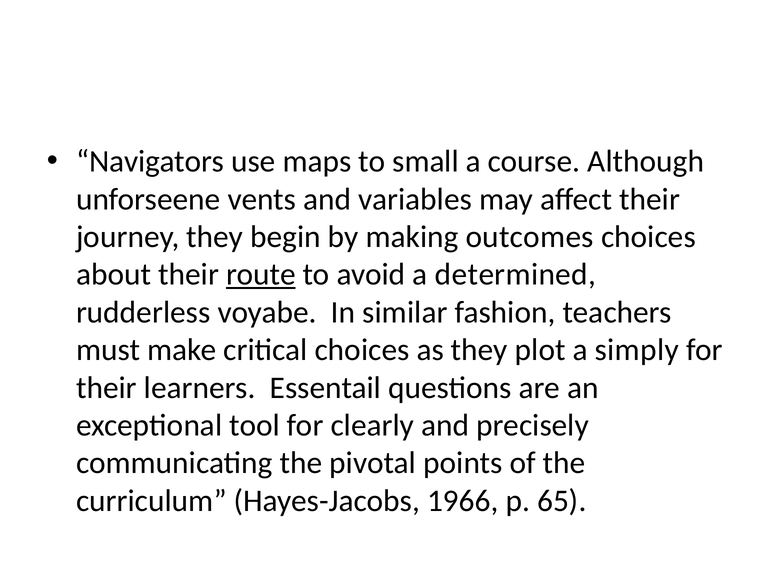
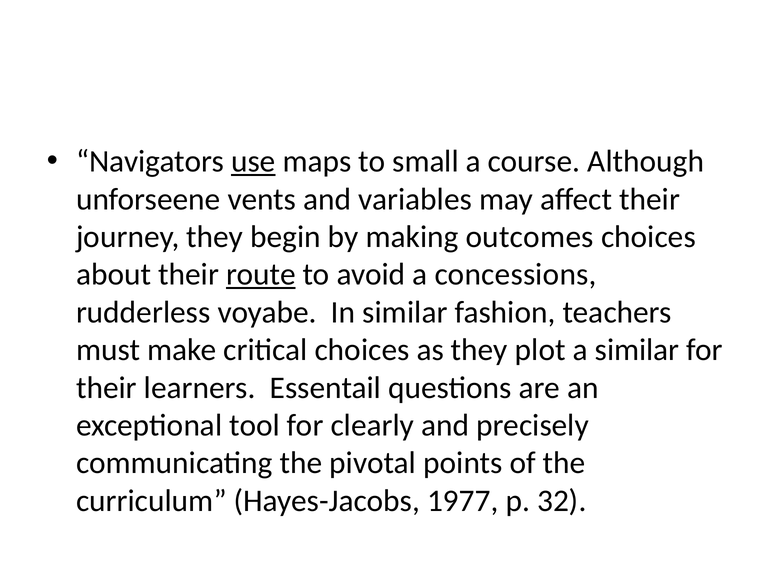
use underline: none -> present
determined: determined -> concessions
a simply: simply -> similar
1966: 1966 -> 1977
65: 65 -> 32
